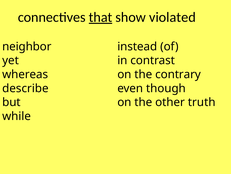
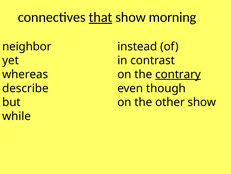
violated: violated -> morning
contrary underline: none -> present
other truth: truth -> show
